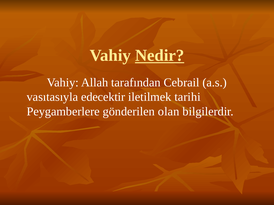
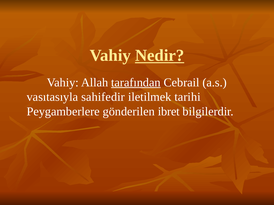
tarafından underline: none -> present
edecektir: edecektir -> sahifedir
olan: olan -> ibret
